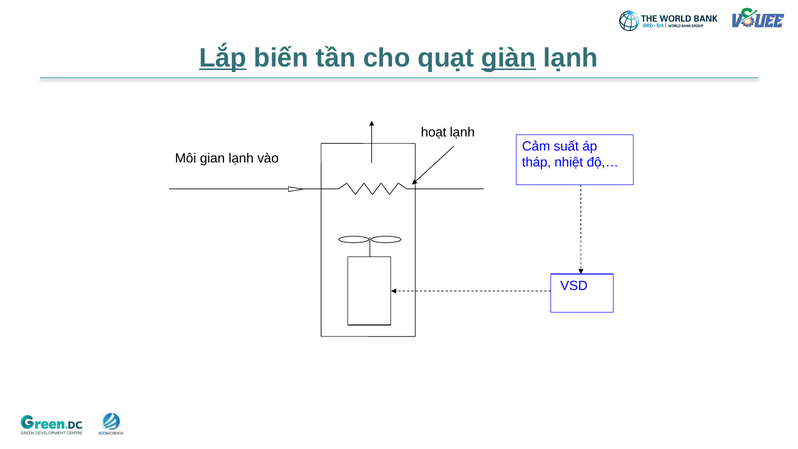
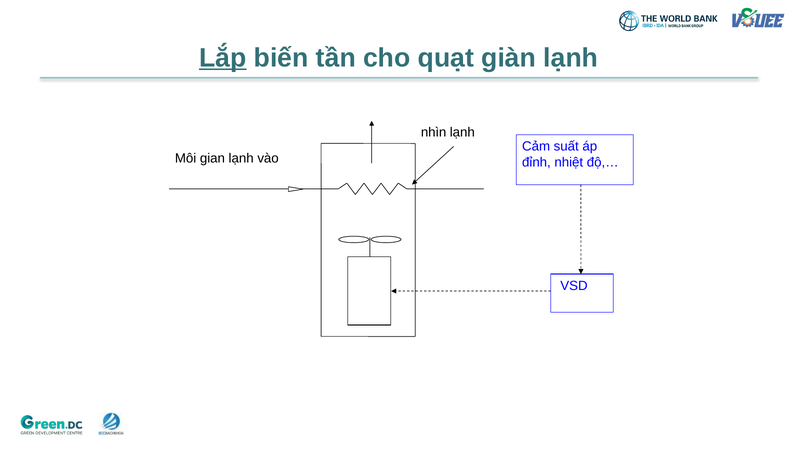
giàn underline: present -> none
hoạt: hoạt -> nhìn
tháp: tháp -> đỉnh
